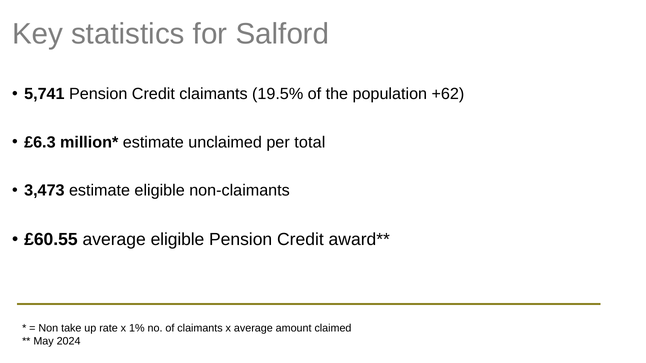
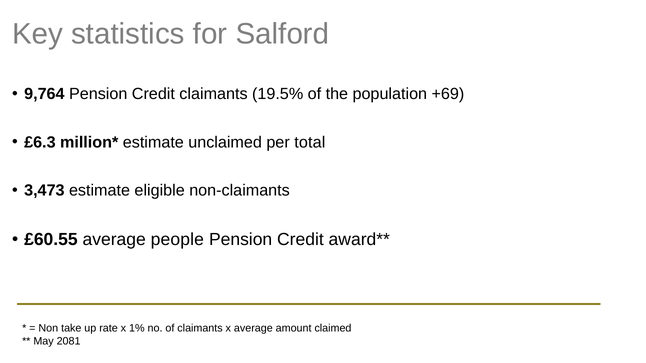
5,741: 5,741 -> 9,764
+62: +62 -> +69
average eligible: eligible -> people
2024: 2024 -> 2081
